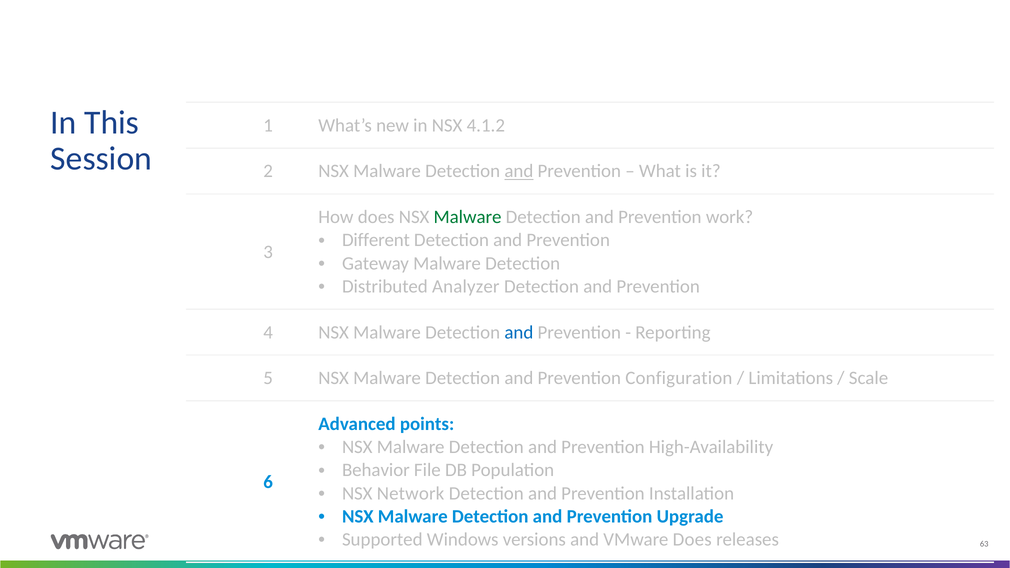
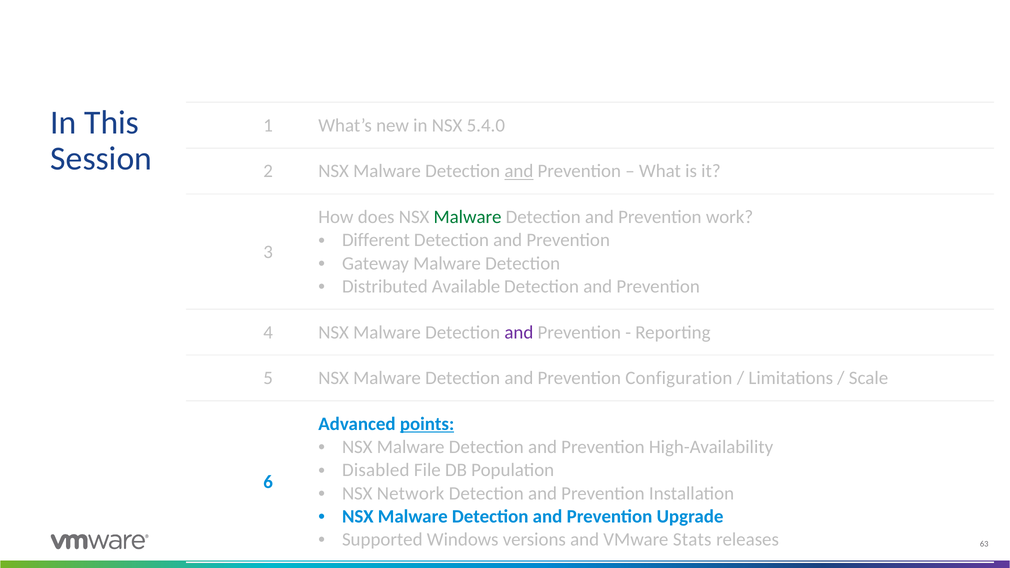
4.1.2: 4.1.2 -> 5.4.0
Analyzer: Analyzer -> Available
and at (519, 332) colour: blue -> purple
points underline: none -> present
Behavior: Behavior -> Disabled
VMware Does: Does -> Stats
